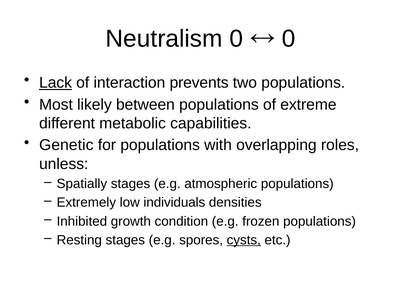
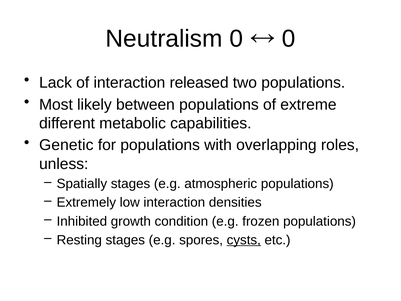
Lack underline: present -> none
prevents: prevents -> released
low individuals: individuals -> interaction
